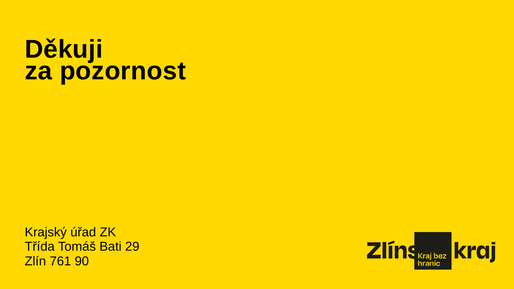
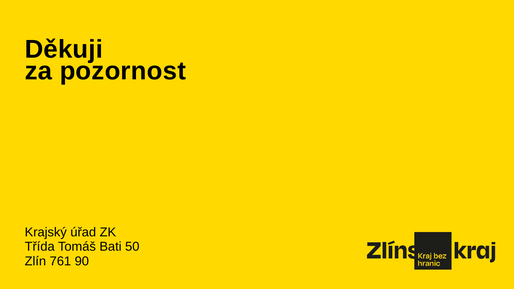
29: 29 -> 50
